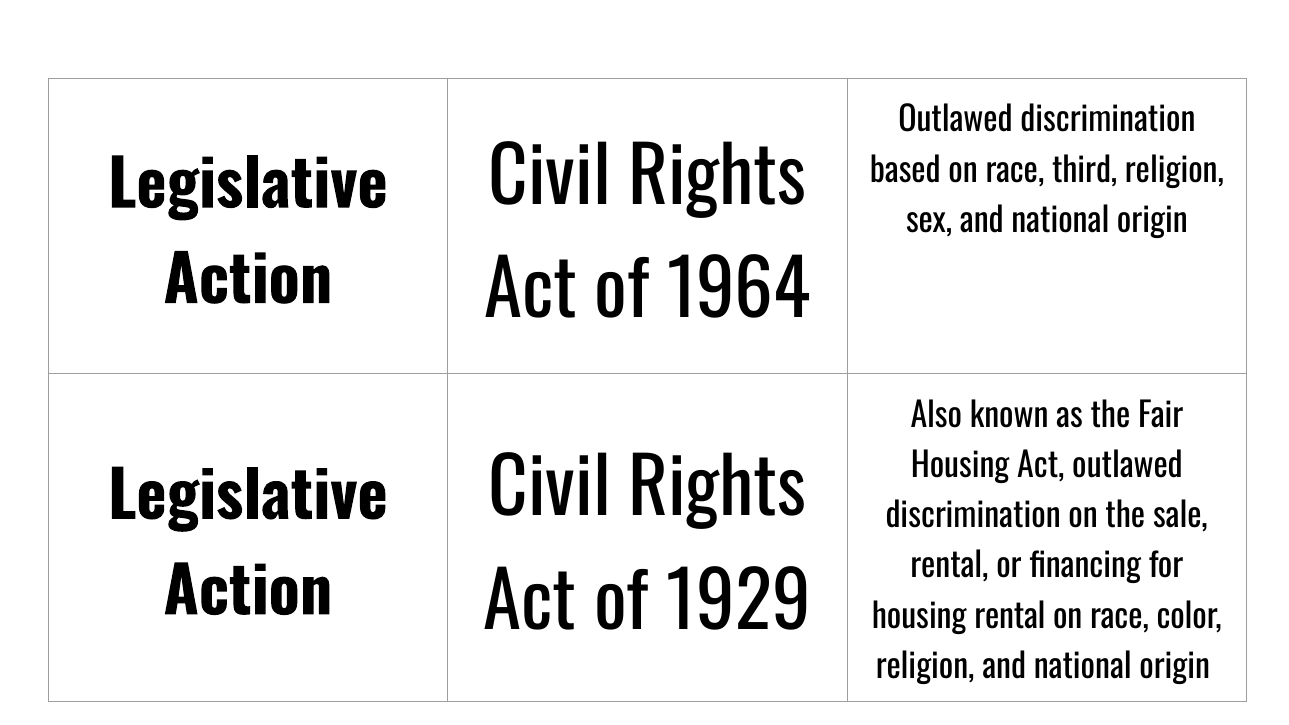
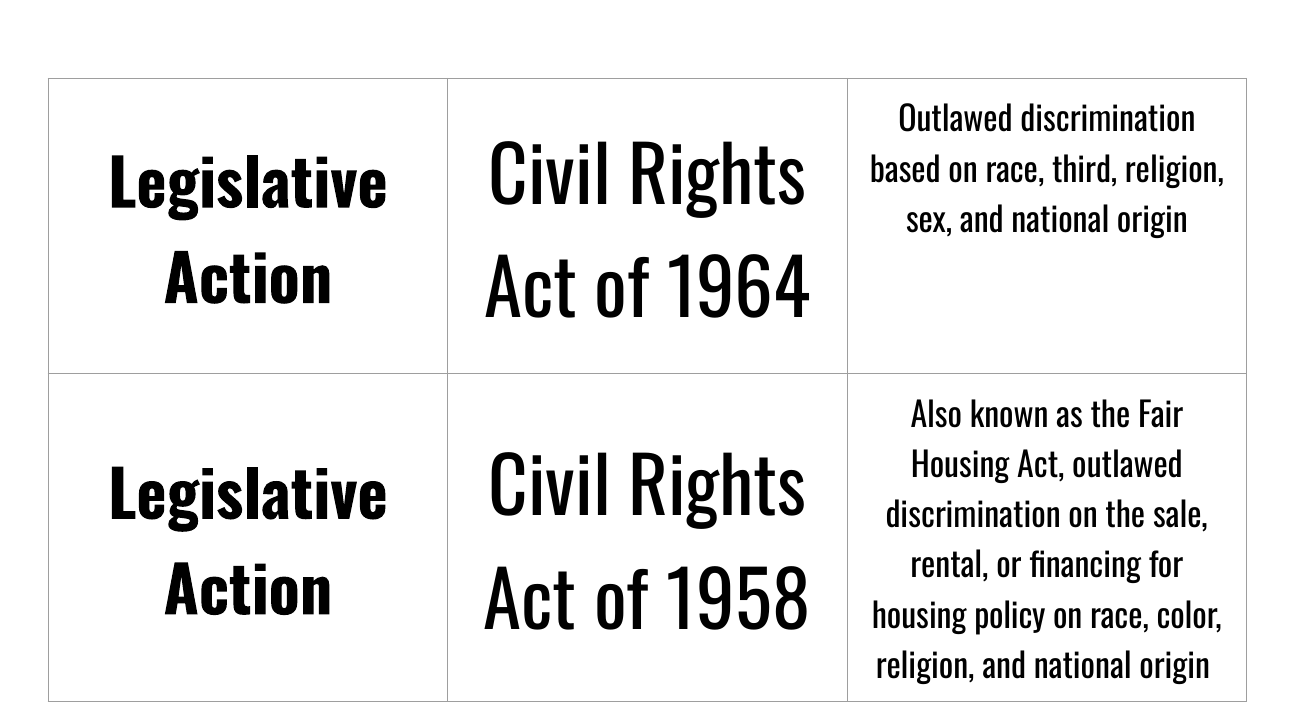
1929: 1929 -> 1958
housing rental: rental -> policy
